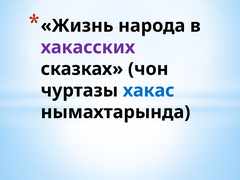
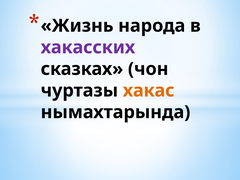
хакас colour: blue -> orange
